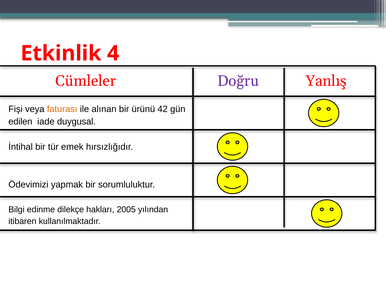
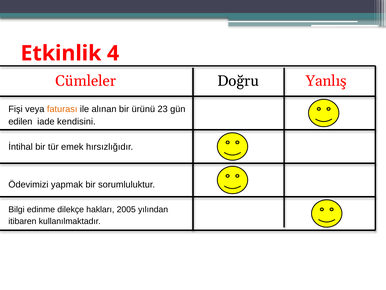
Doğru colour: purple -> black
42: 42 -> 23
duygusal: duygusal -> kendisini
